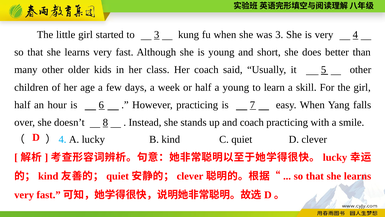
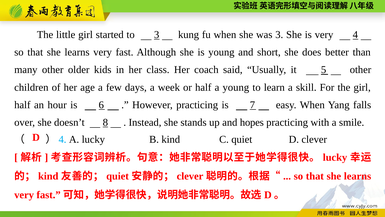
and coach: coach -> hopes
